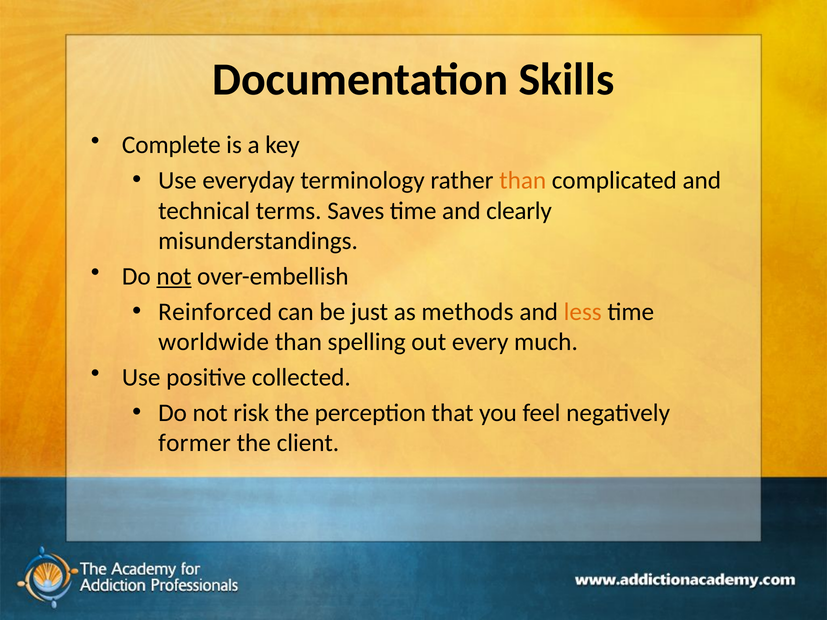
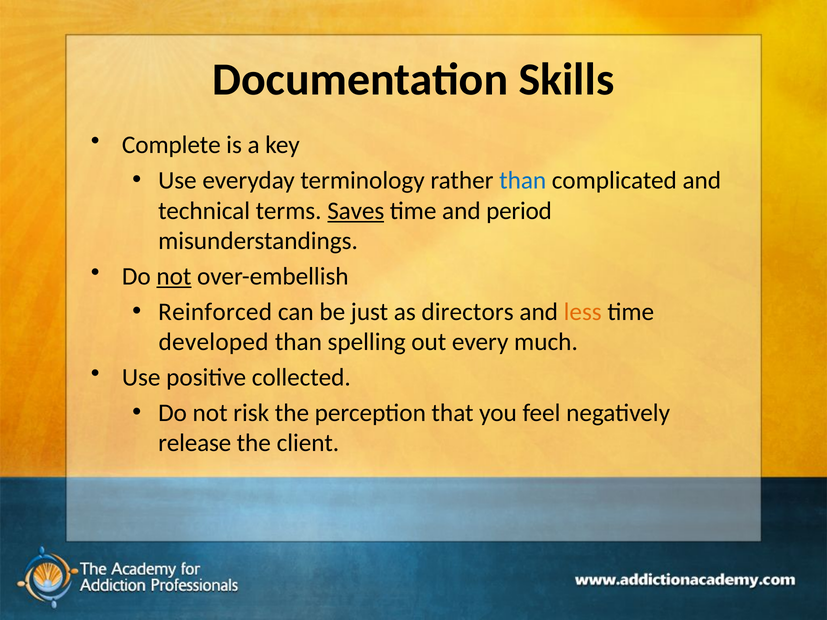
than at (523, 180) colour: orange -> blue
Saves underline: none -> present
clearly: clearly -> period
methods: methods -> directors
worldwide: worldwide -> developed
former: former -> release
